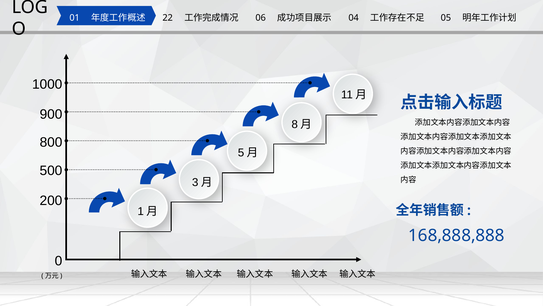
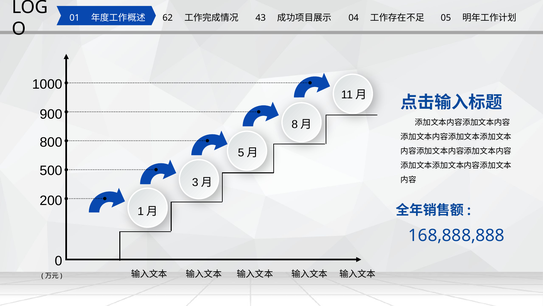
22: 22 -> 62
06: 06 -> 43
